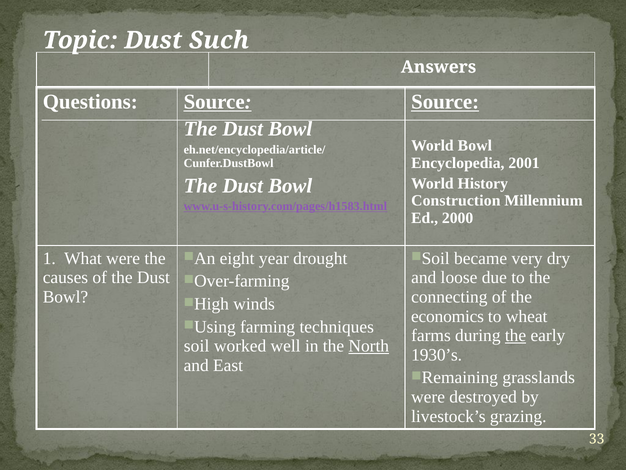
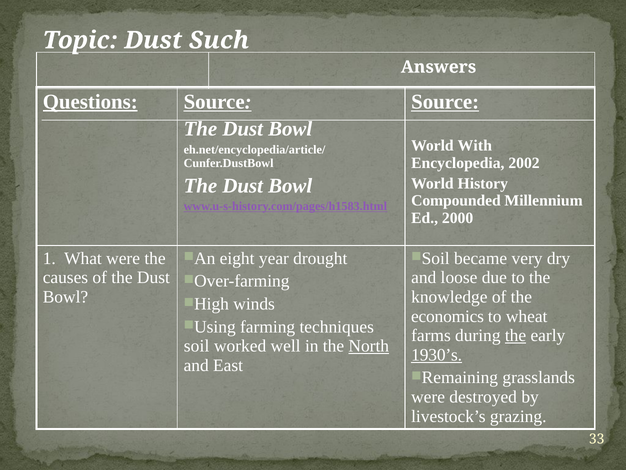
Questions underline: none -> present
World Bowl: Bowl -> With
2001: 2001 -> 2002
Construction: Construction -> Compounded
connecting: connecting -> knowledge
1930’s underline: none -> present
